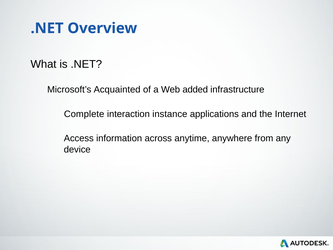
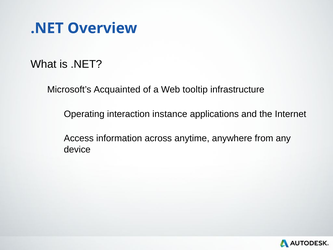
added: added -> tooltip
Complete: Complete -> Operating
